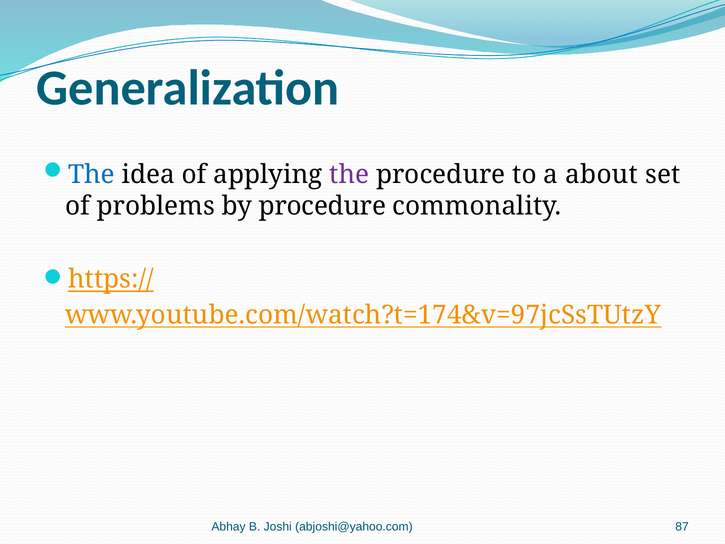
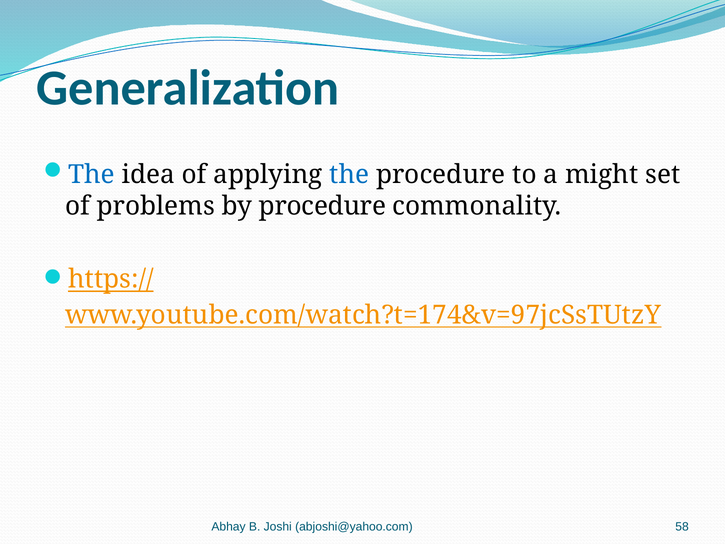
the at (349, 175) colour: purple -> blue
about: about -> might
87: 87 -> 58
